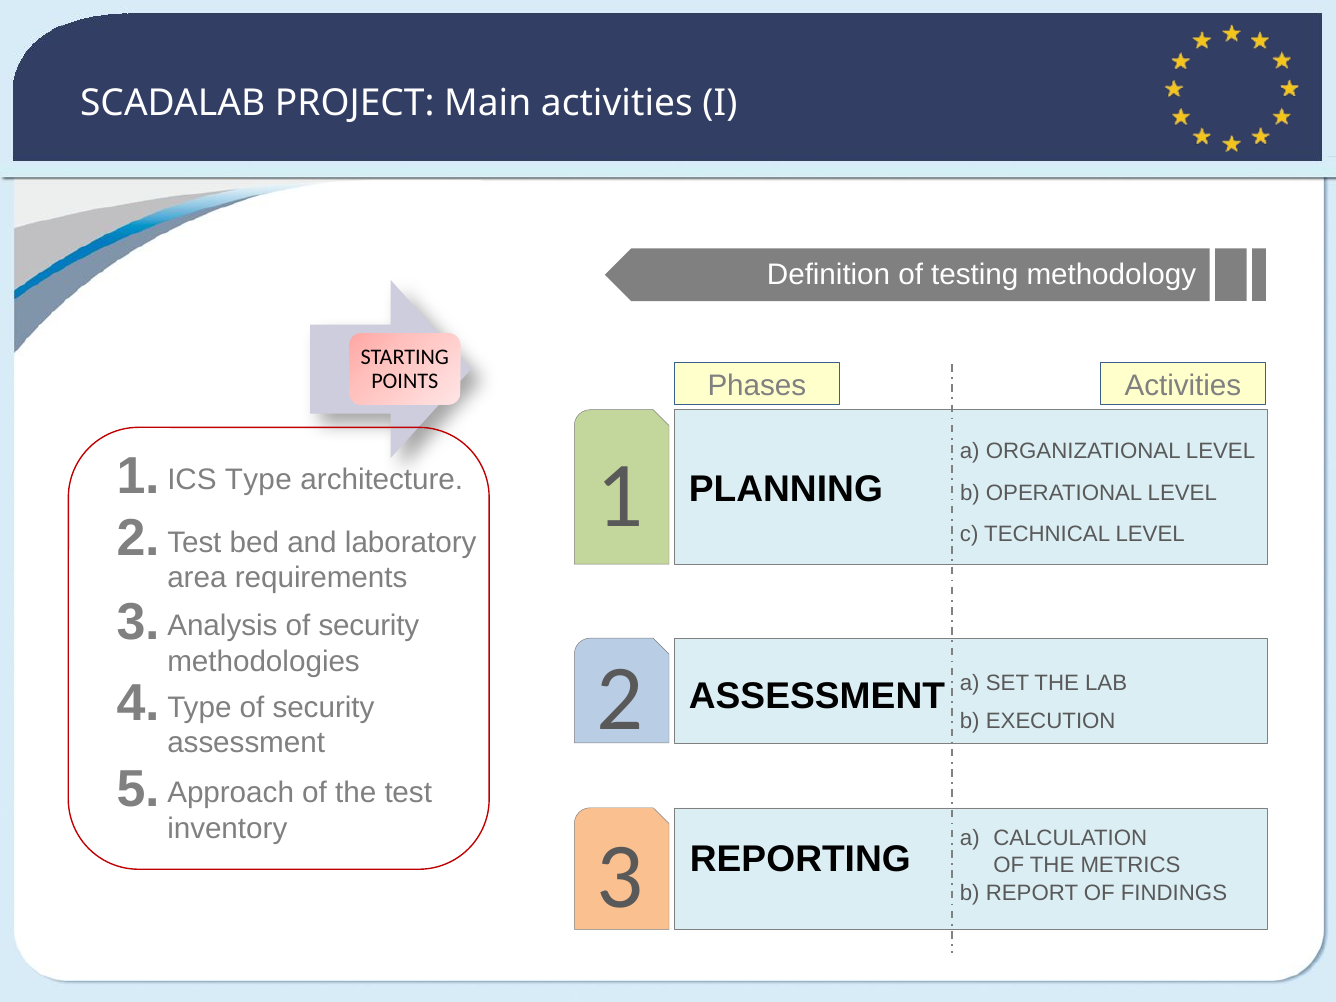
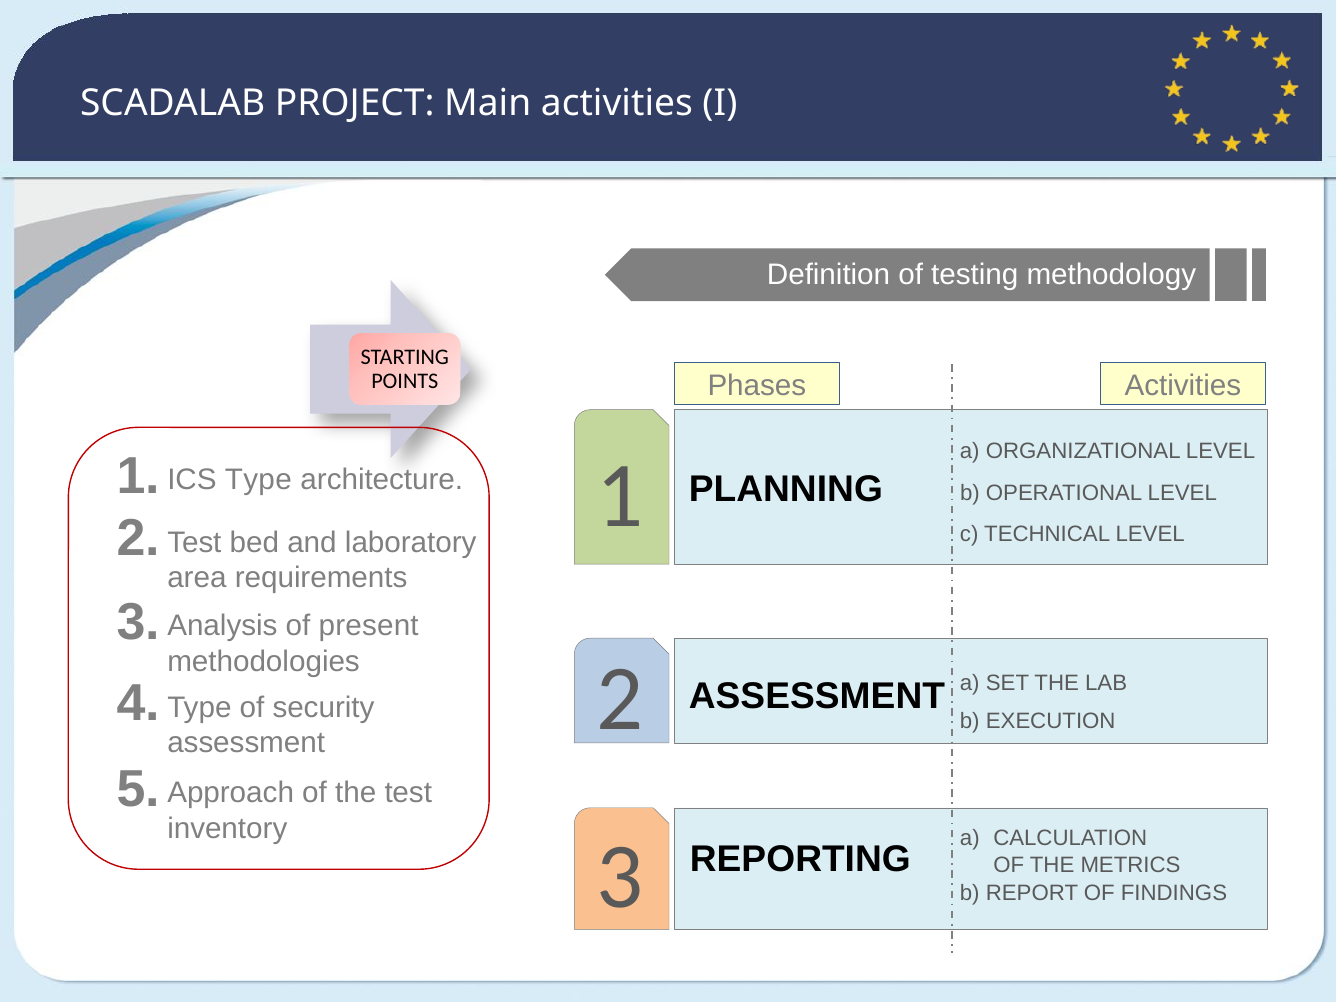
Analysis of security: security -> present
